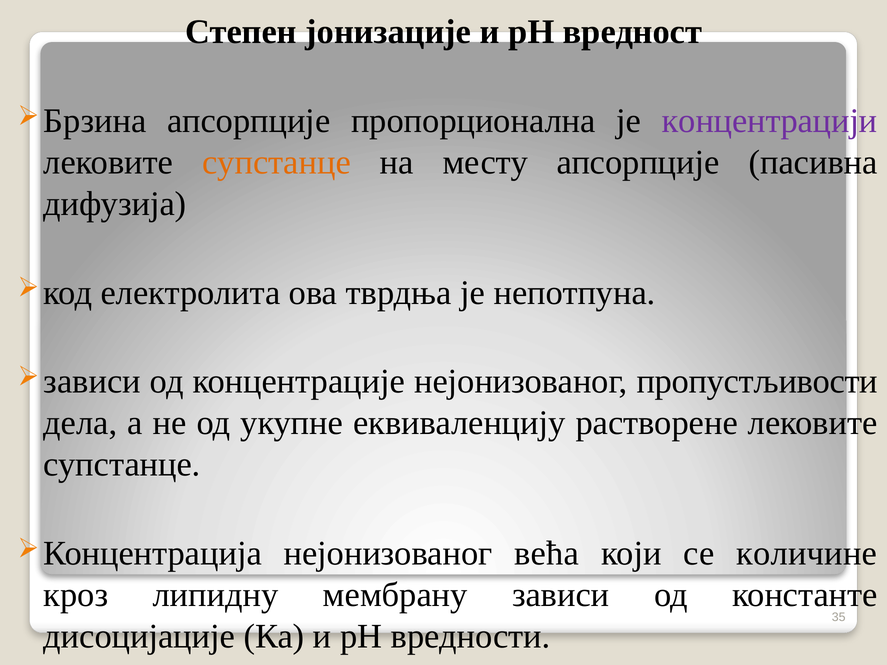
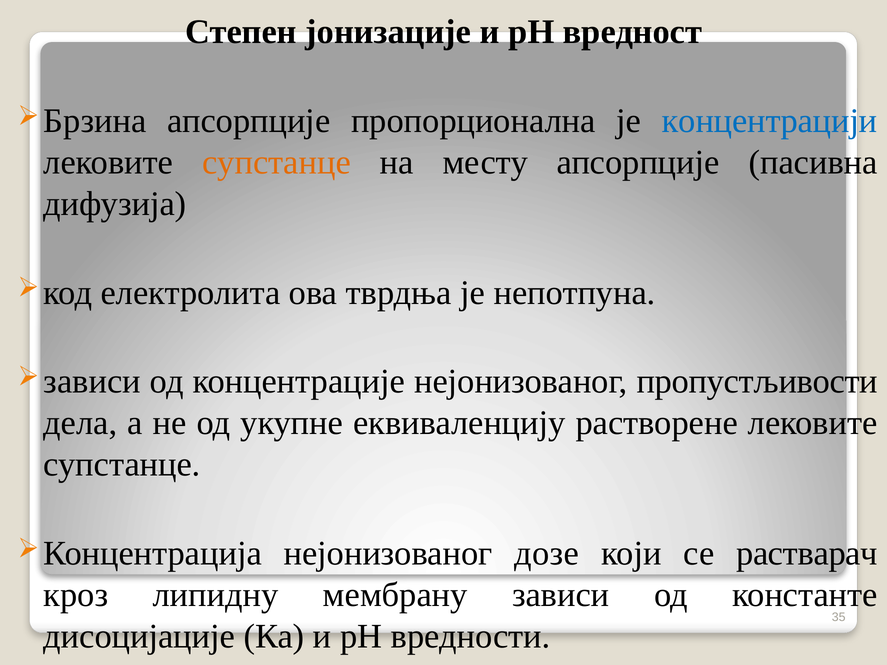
концентрацији colour: purple -> blue
већа: већа -> дозе
количине: количине -> растварач
